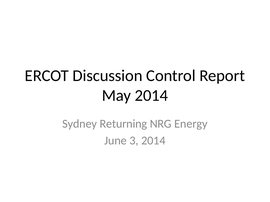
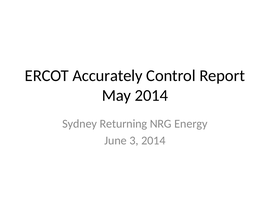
Discussion: Discussion -> Accurately
